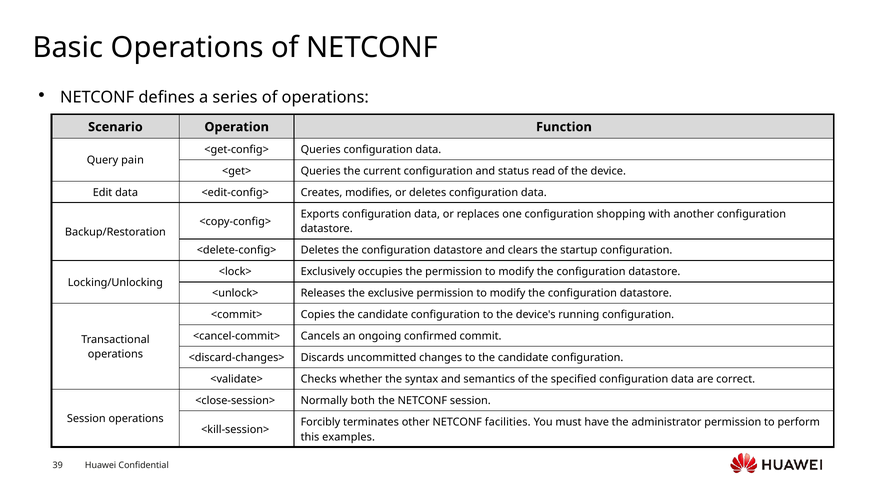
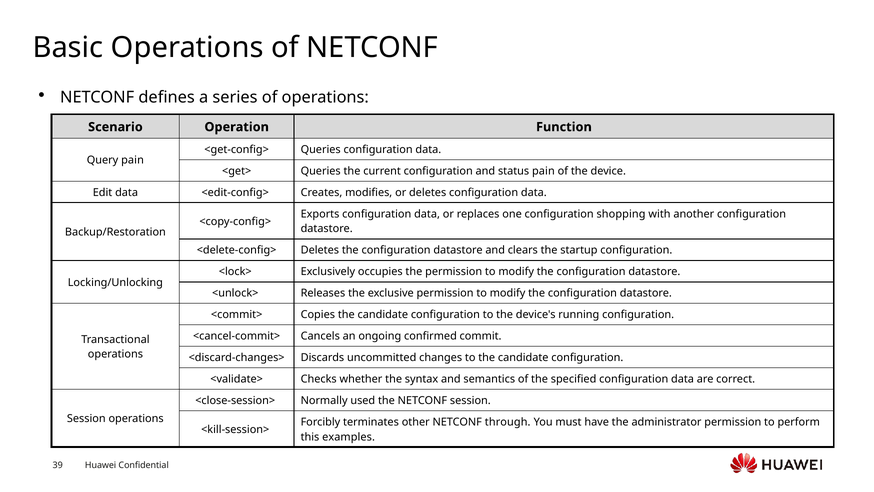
status read: read -> pain
both: both -> used
facilities: facilities -> through
